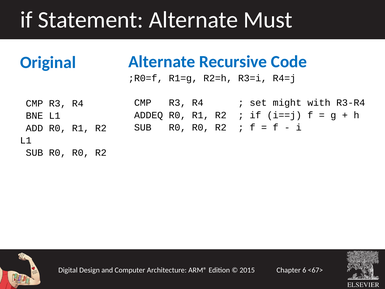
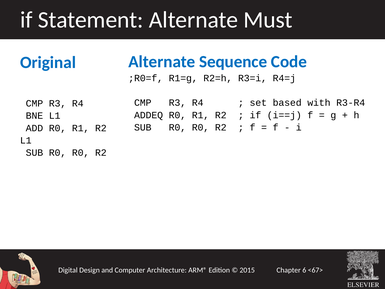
Recursive: Recursive -> Sequence
might: might -> based
